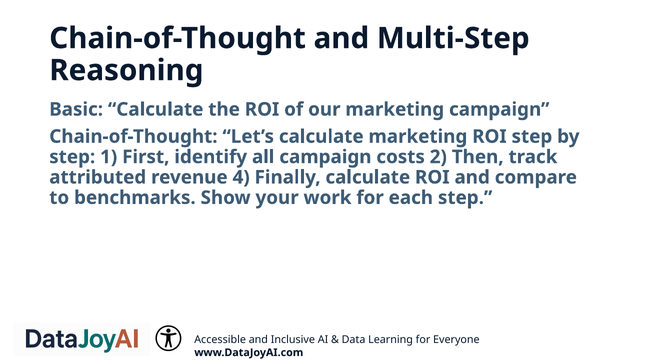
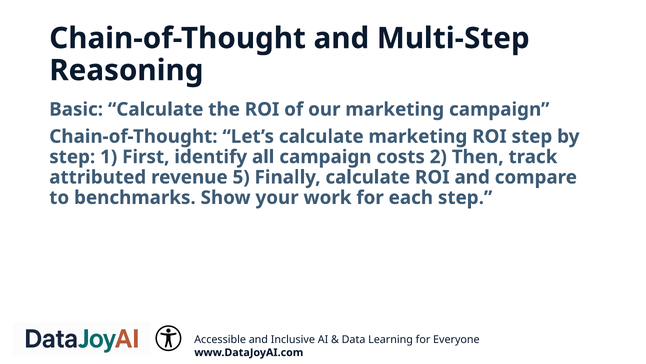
4: 4 -> 5
